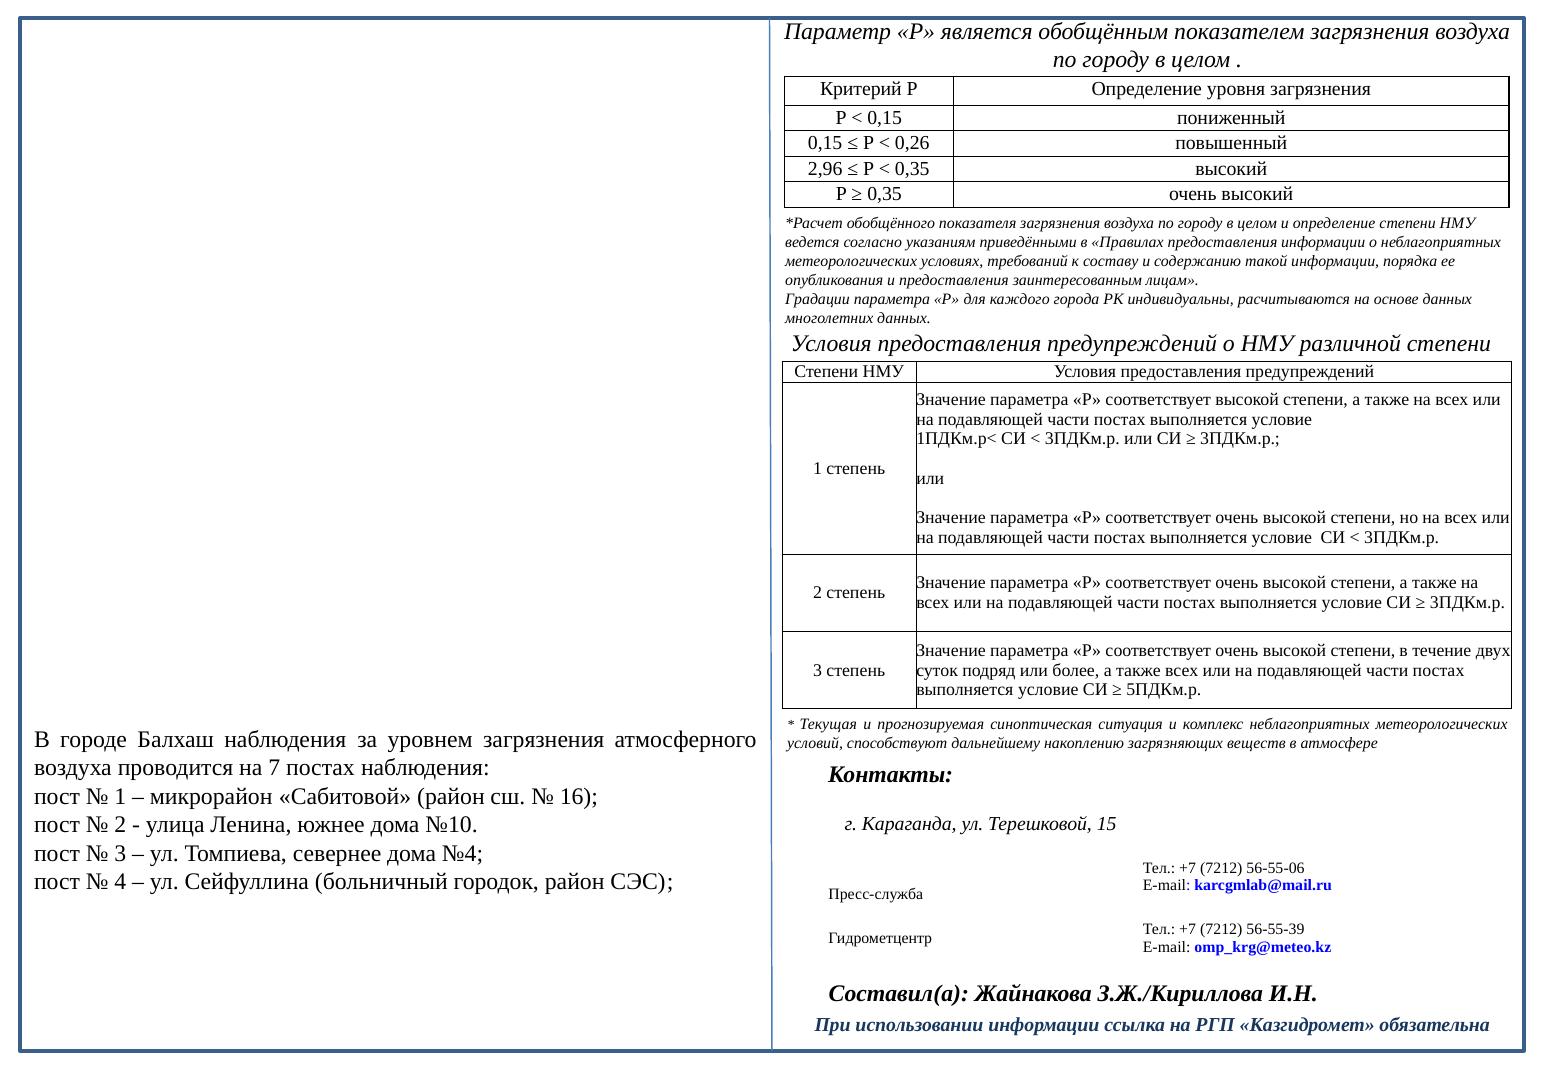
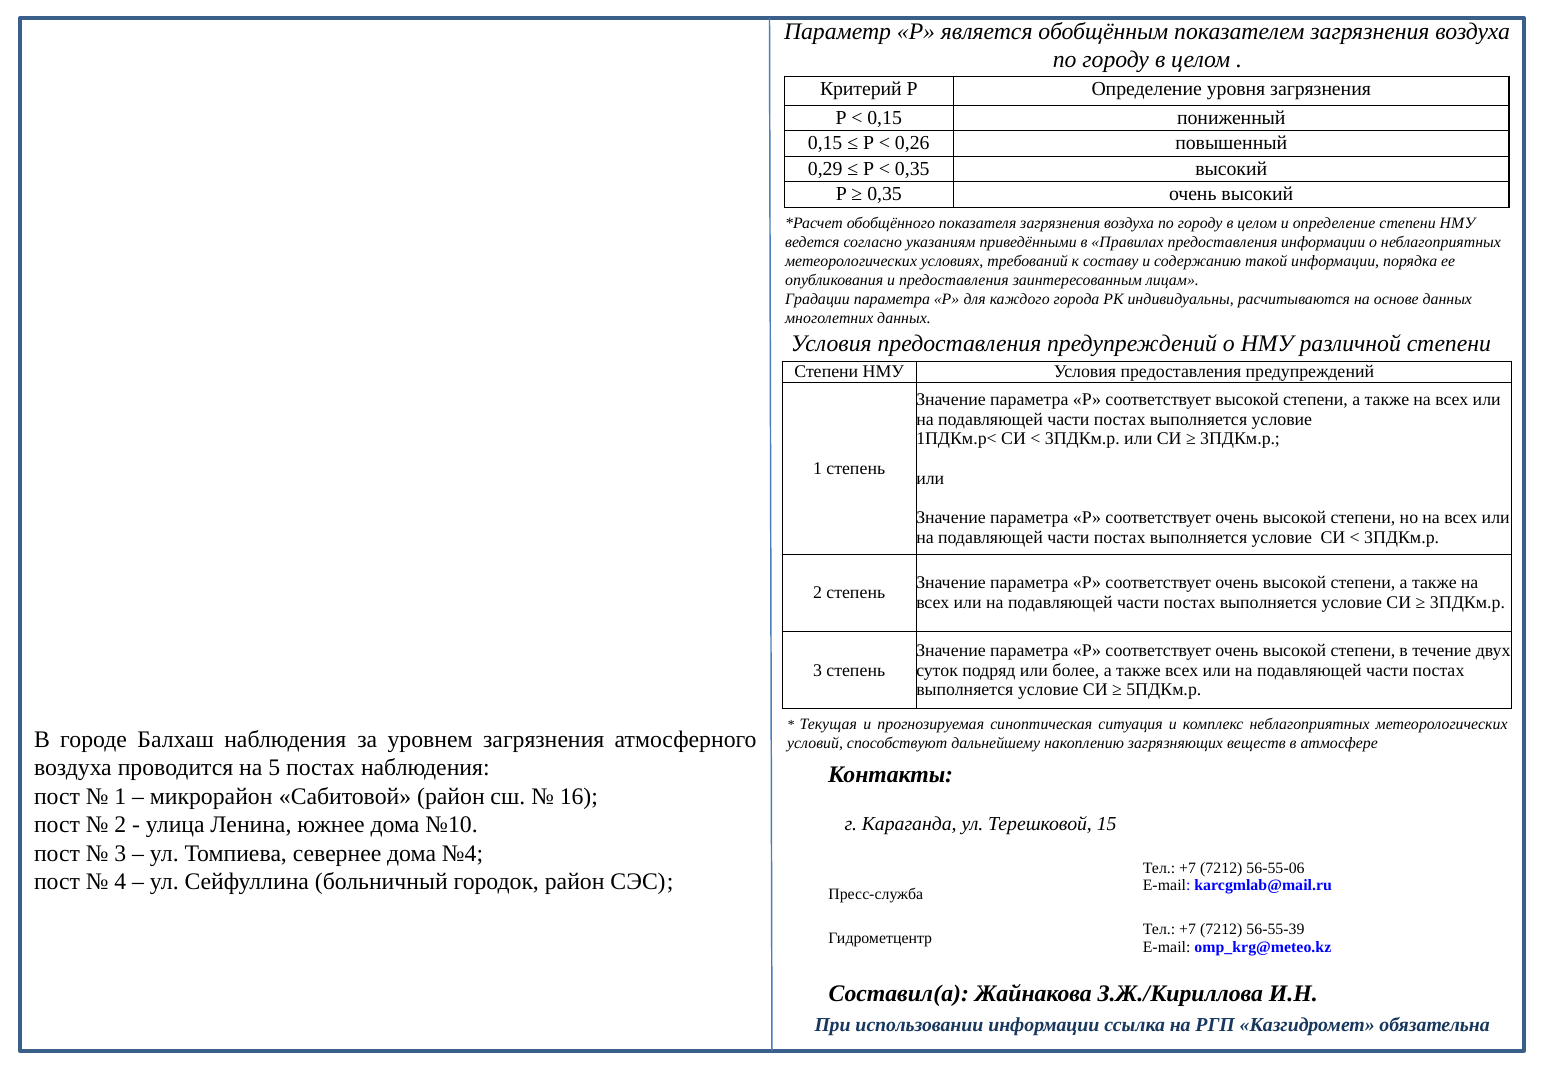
2,96: 2,96 -> 0,29
7: 7 -> 5
